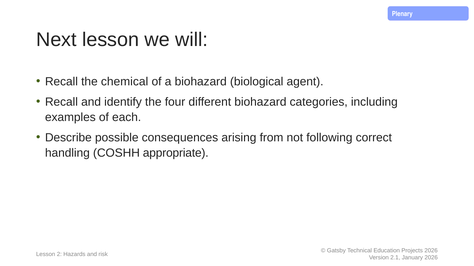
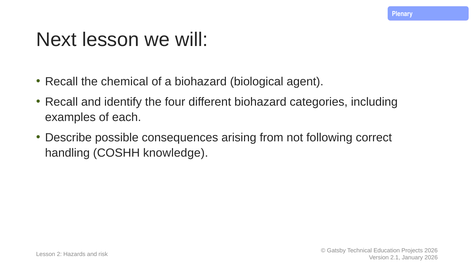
appropriate: appropriate -> knowledge
